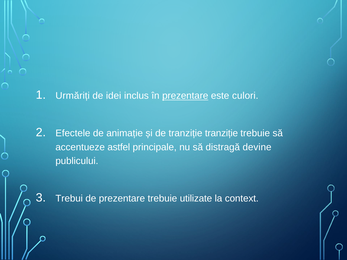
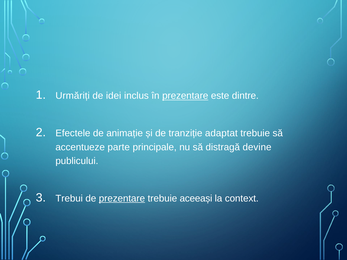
culori: culori -> dintre
tranziție tranziție: tranziție -> adaptat
astfel: astfel -> parte
prezentare at (122, 199) underline: none -> present
utilizate: utilizate -> aceeași
